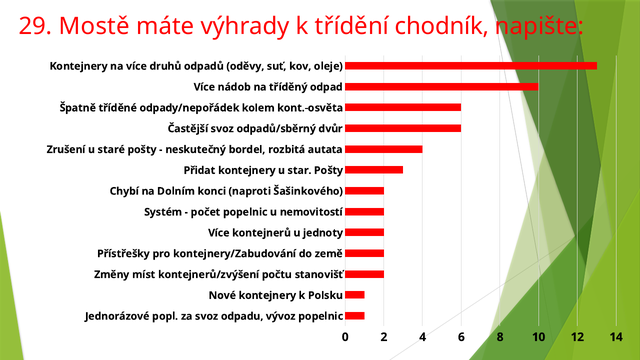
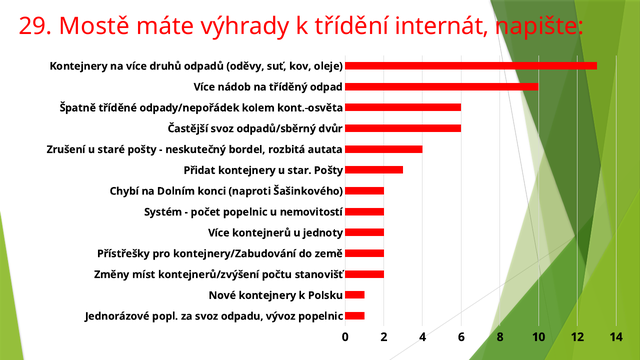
chodník: chodník -> internát
